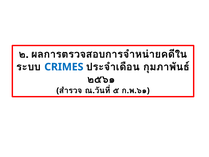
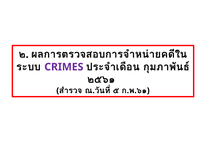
CRIMES colour: blue -> purple
